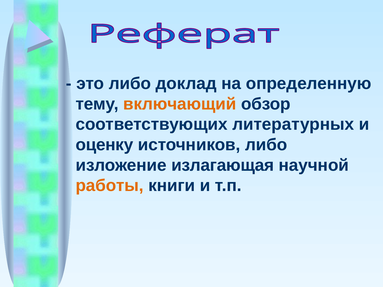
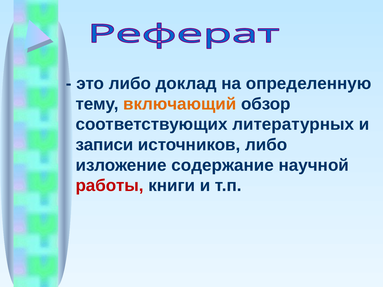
оценку: оценку -> записи
излагающая: излагающая -> содержание
работы colour: orange -> red
